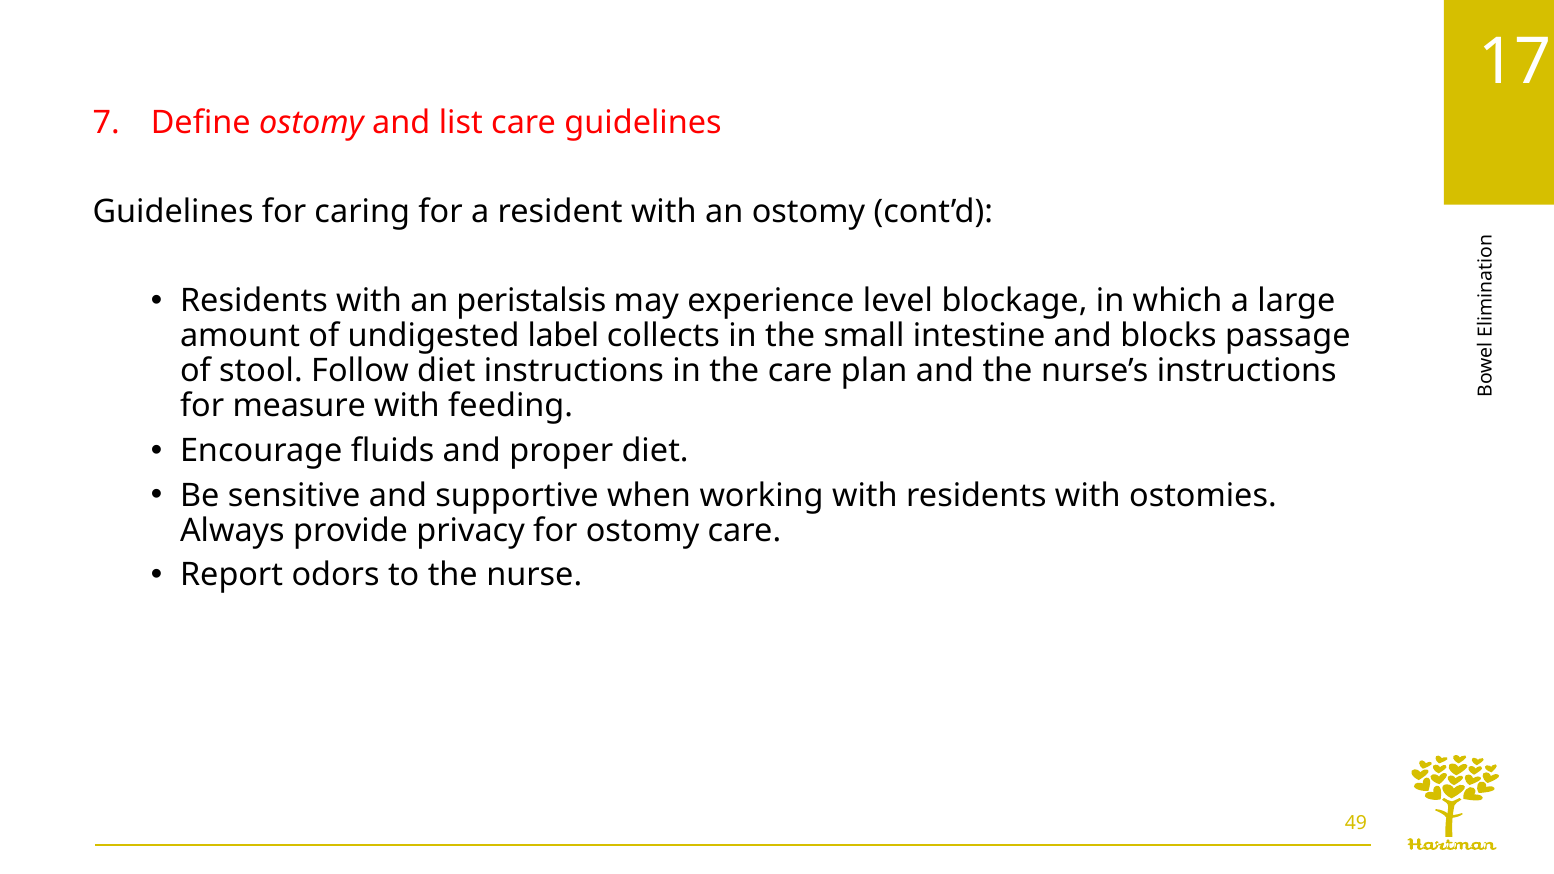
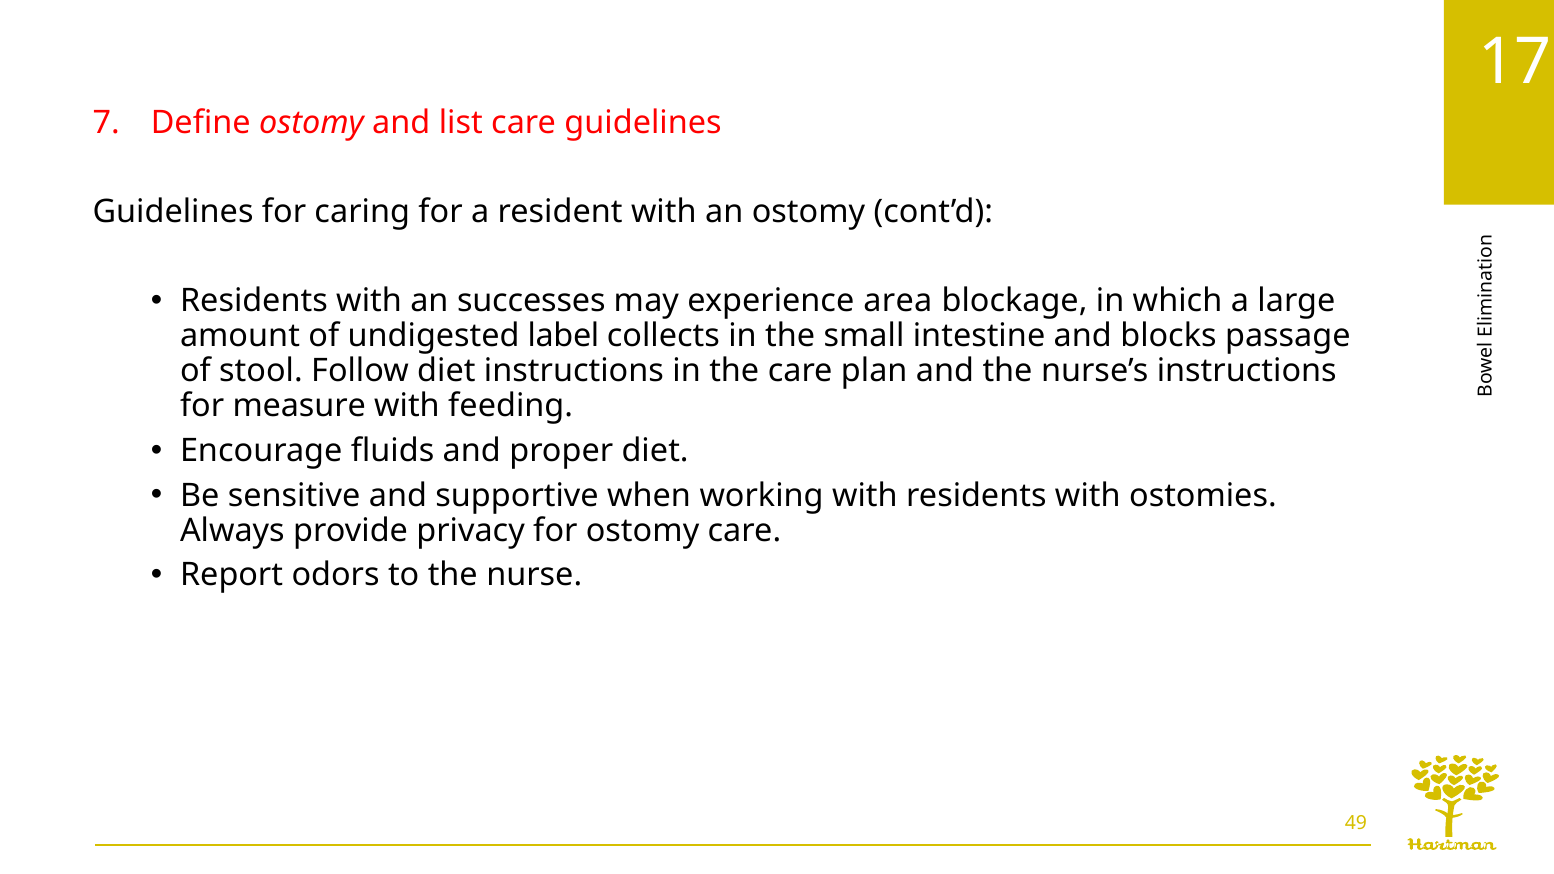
peristalsis: peristalsis -> successes
level: level -> area
